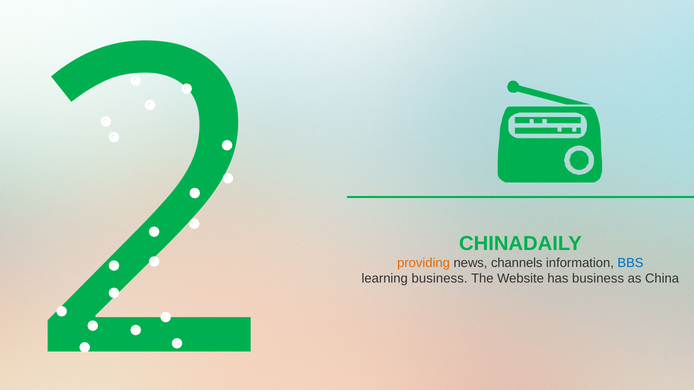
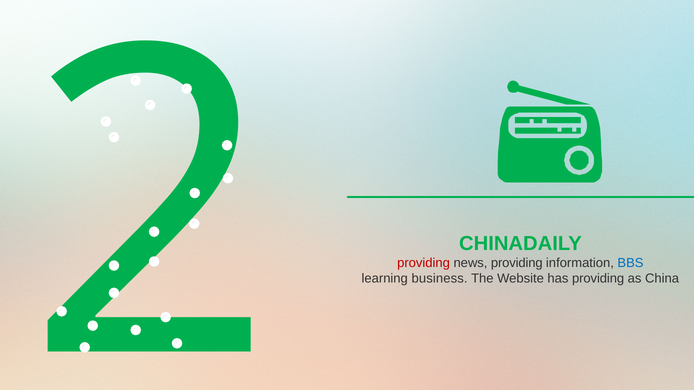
providing at (424, 263) colour: orange -> red
news channels: channels -> providing
has business: business -> providing
